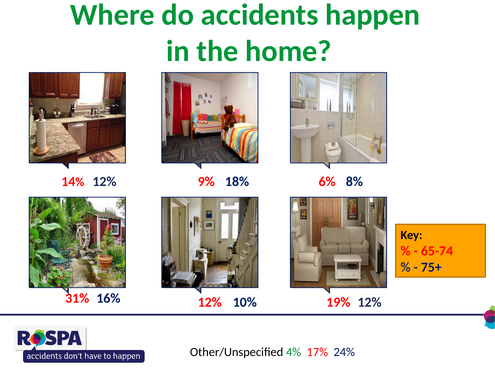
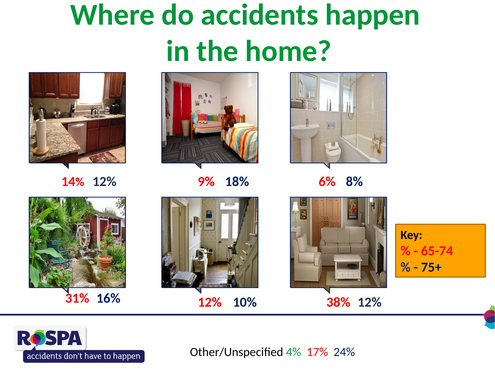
19%: 19% -> 38%
